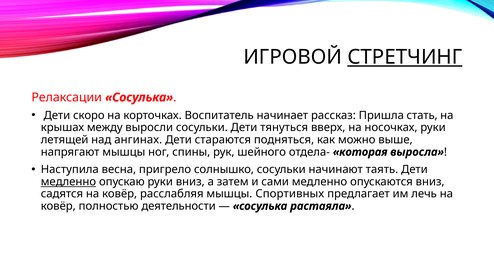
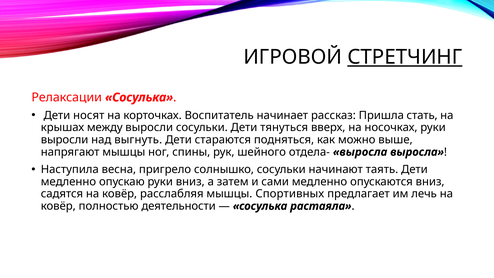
скоро: скоро -> носят
летящей at (65, 140): летящей -> выросли
ангинах: ангинах -> выгнуть
отдела- которая: которая -> выросла
медленно at (68, 182) underline: present -> none
